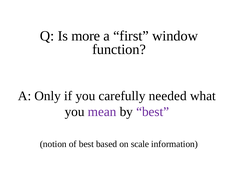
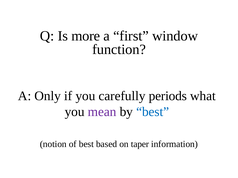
needed: needed -> periods
best at (153, 112) colour: purple -> blue
scale: scale -> taper
